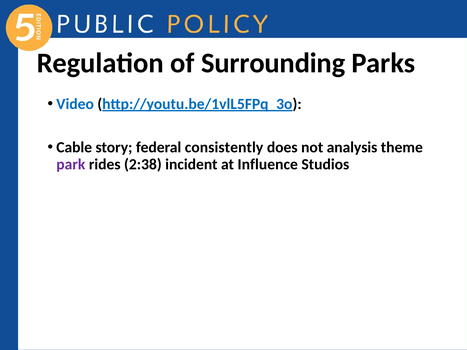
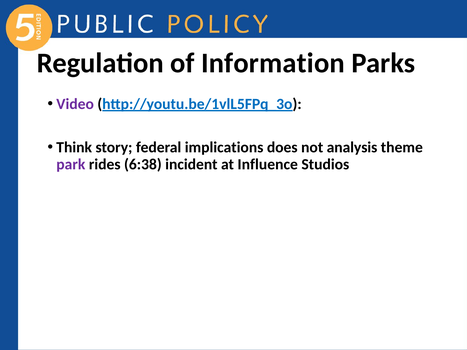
Surrounding: Surrounding -> Information
Video colour: blue -> purple
Cable: Cable -> Think
consistently: consistently -> implications
2:38: 2:38 -> 6:38
